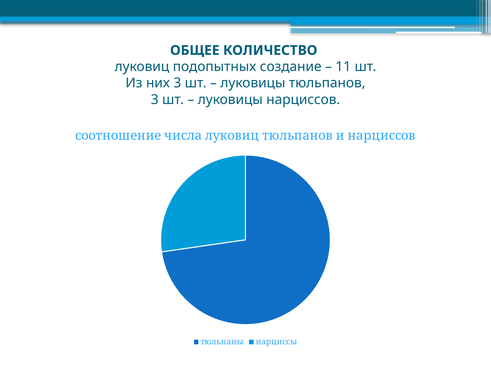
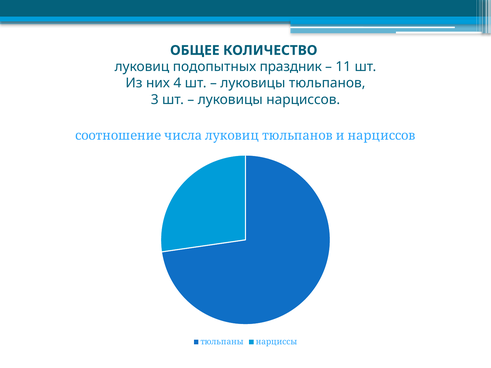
создание: создание -> праздник
них 3: 3 -> 4
